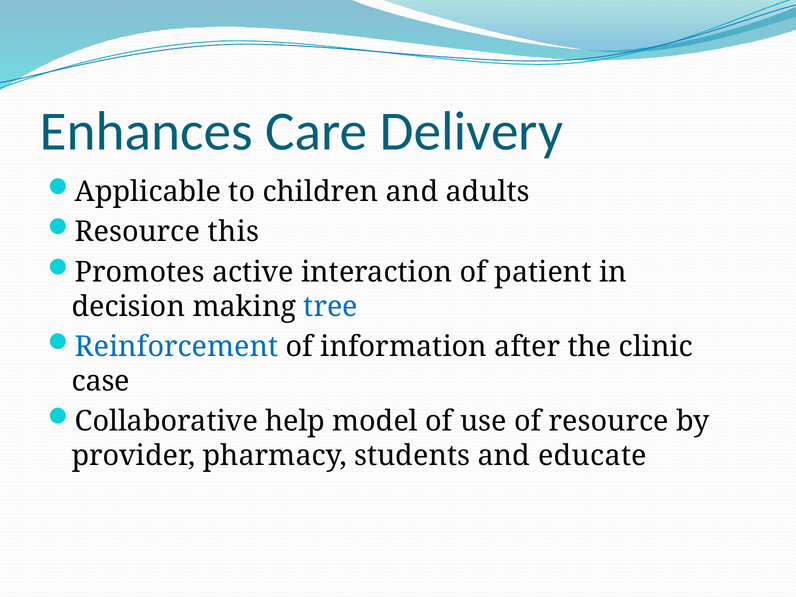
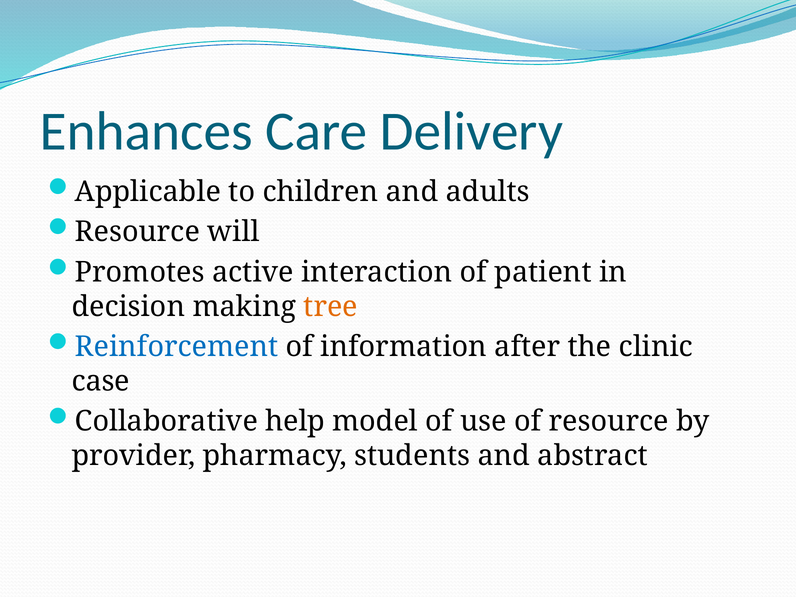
this: this -> will
tree colour: blue -> orange
educate: educate -> abstract
